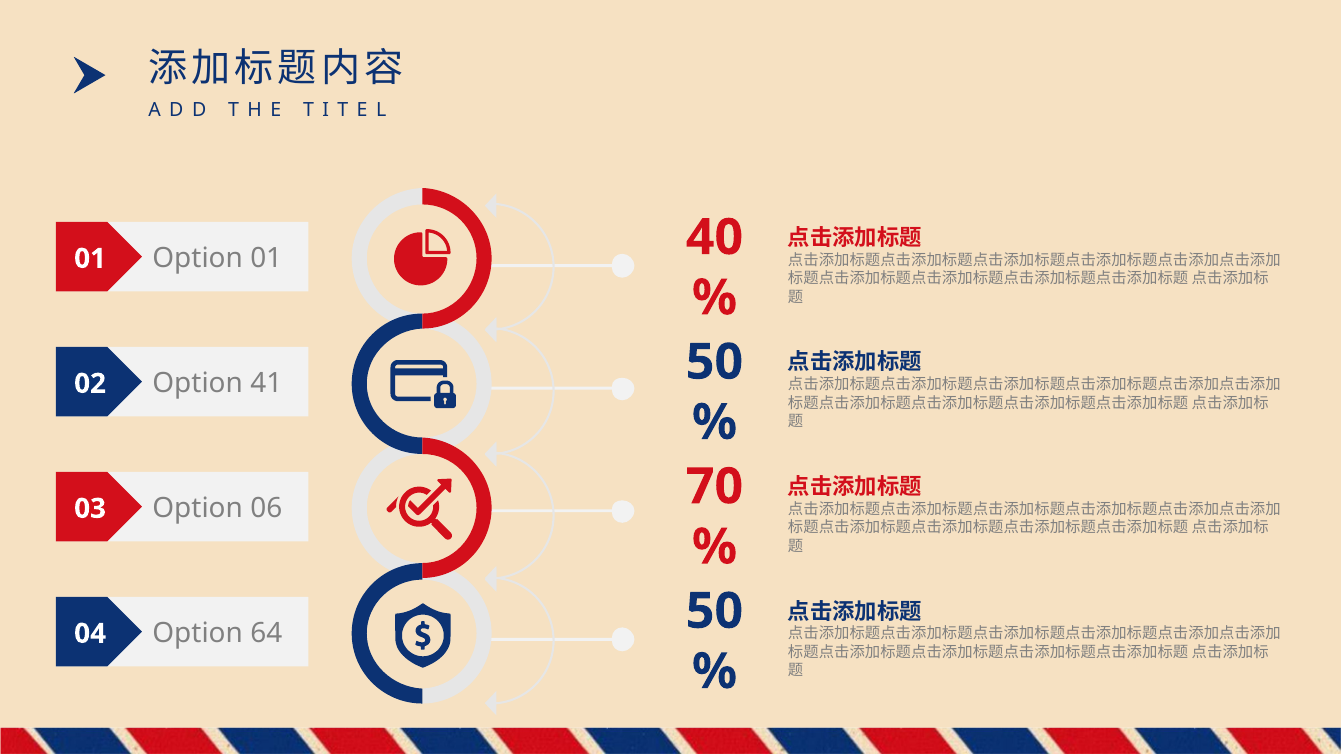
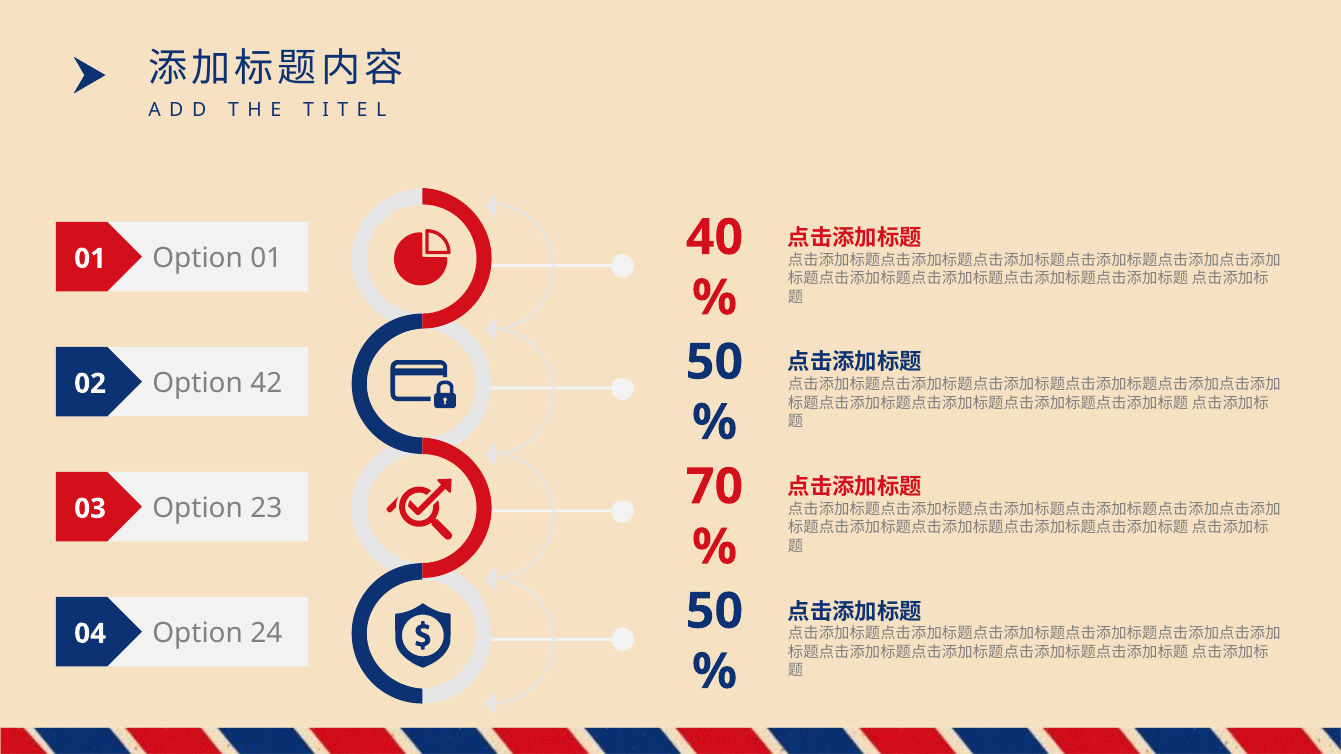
41: 41 -> 42
06: 06 -> 23
64: 64 -> 24
